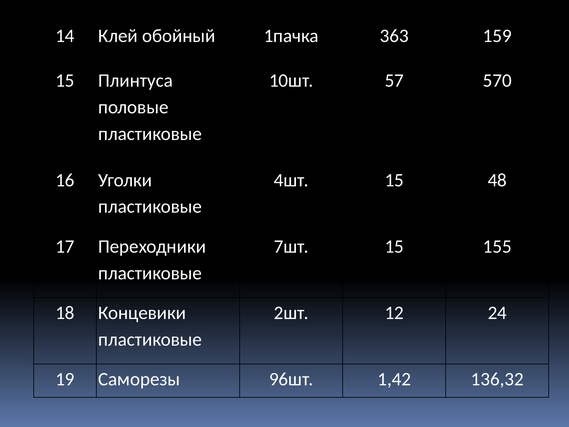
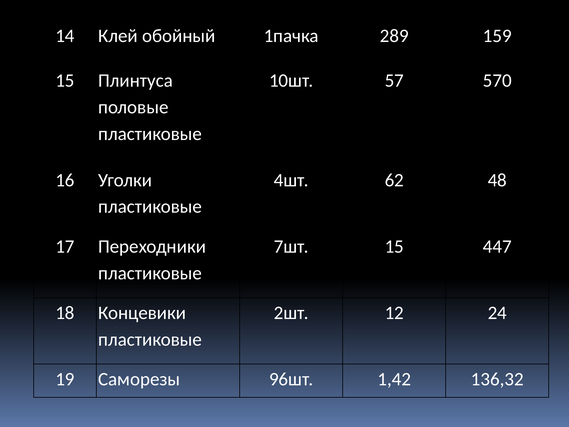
363: 363 -> 289
4шт 15: 15 -> 62
155: 155 -> 447
